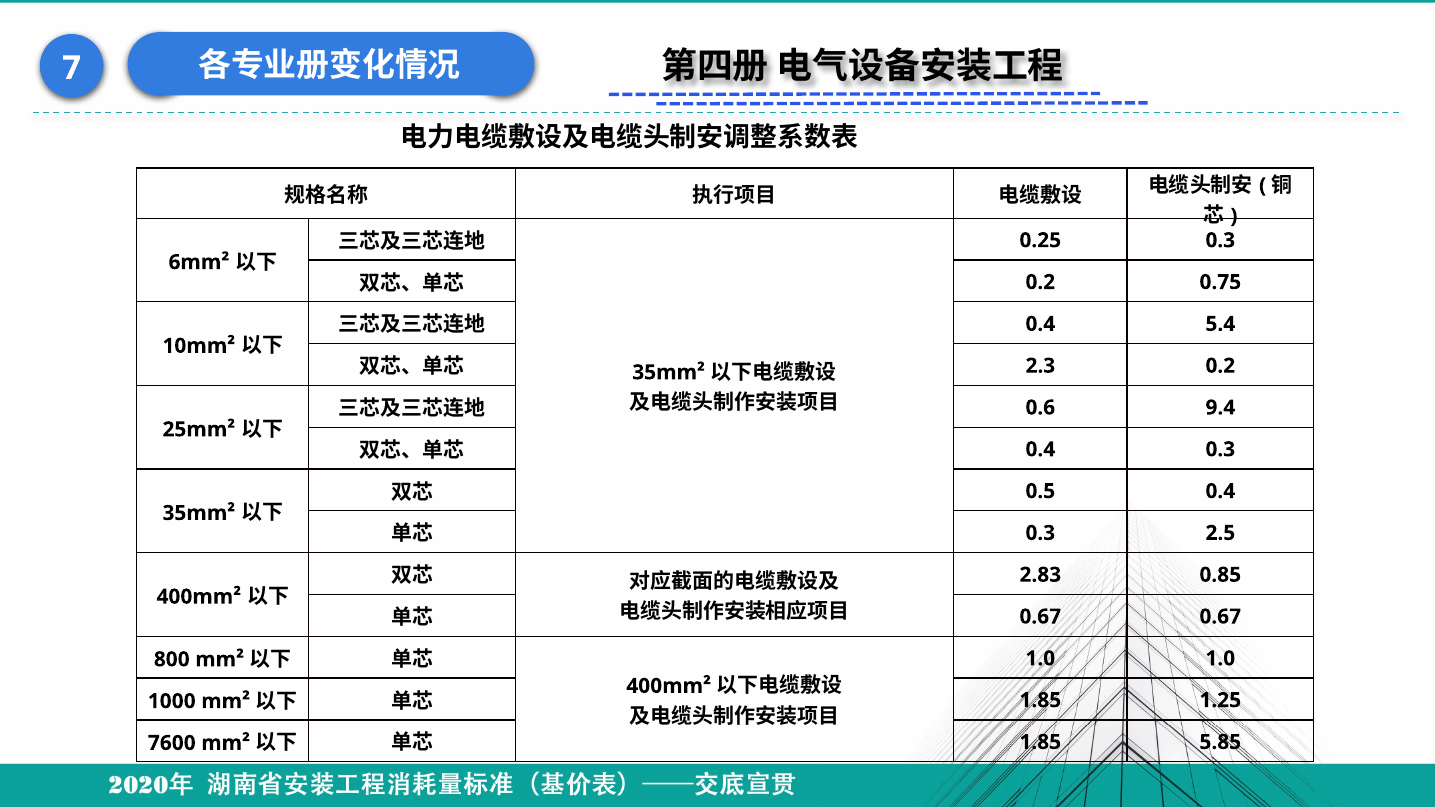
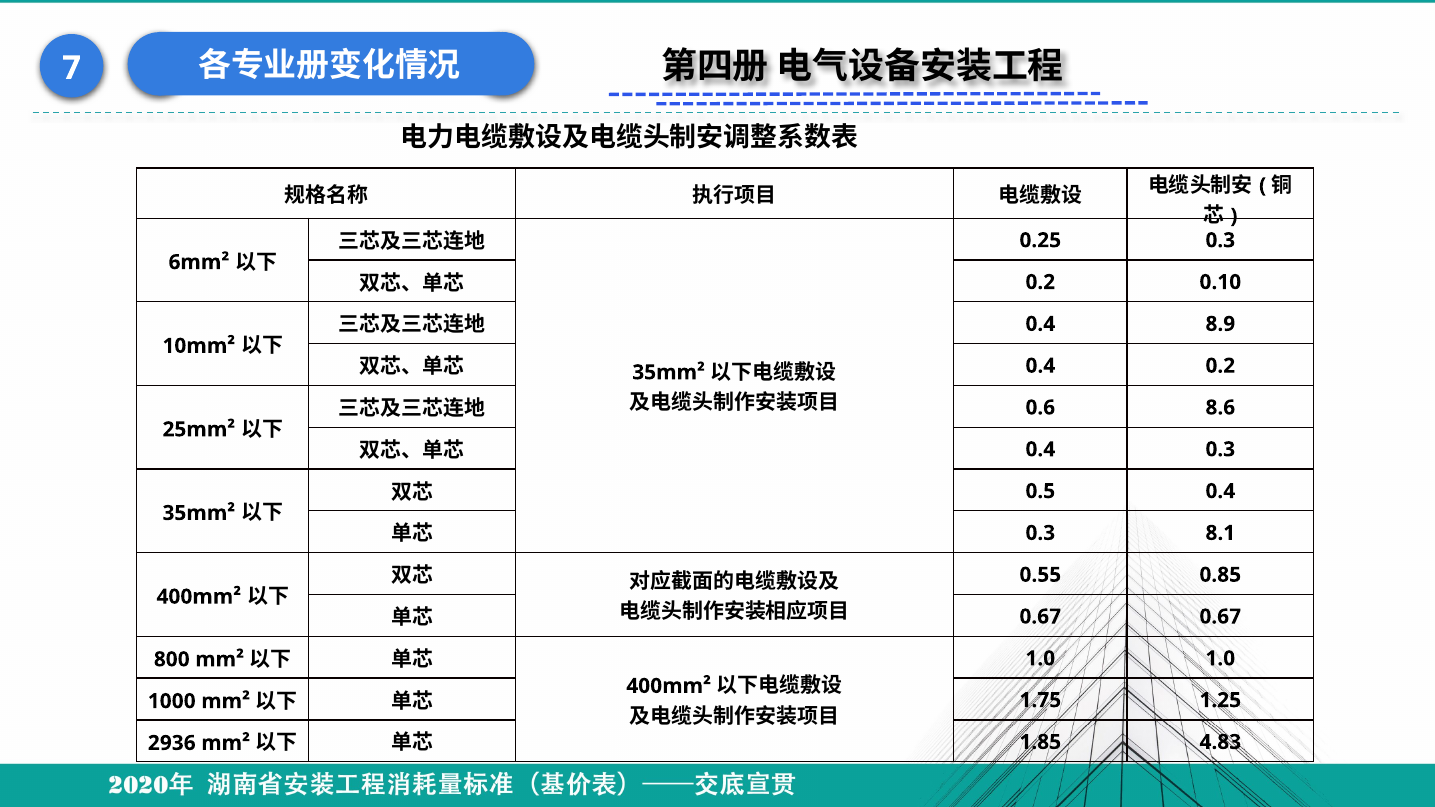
0.75: 0.75 -> 0.10
5.4: 5.4 -> 8.9
2.3 at (1040, 366): 2.3 -> 0.4
9.4: 9.4 -> 8.6
2.5: 2.5 -> 8.1
2.83: 2.83 -> 0.55
1.85 at (1040, 700): 1.85 -> 1.75
7600: 7600 -> 2936
5.85: 5.85 -> 4.83
